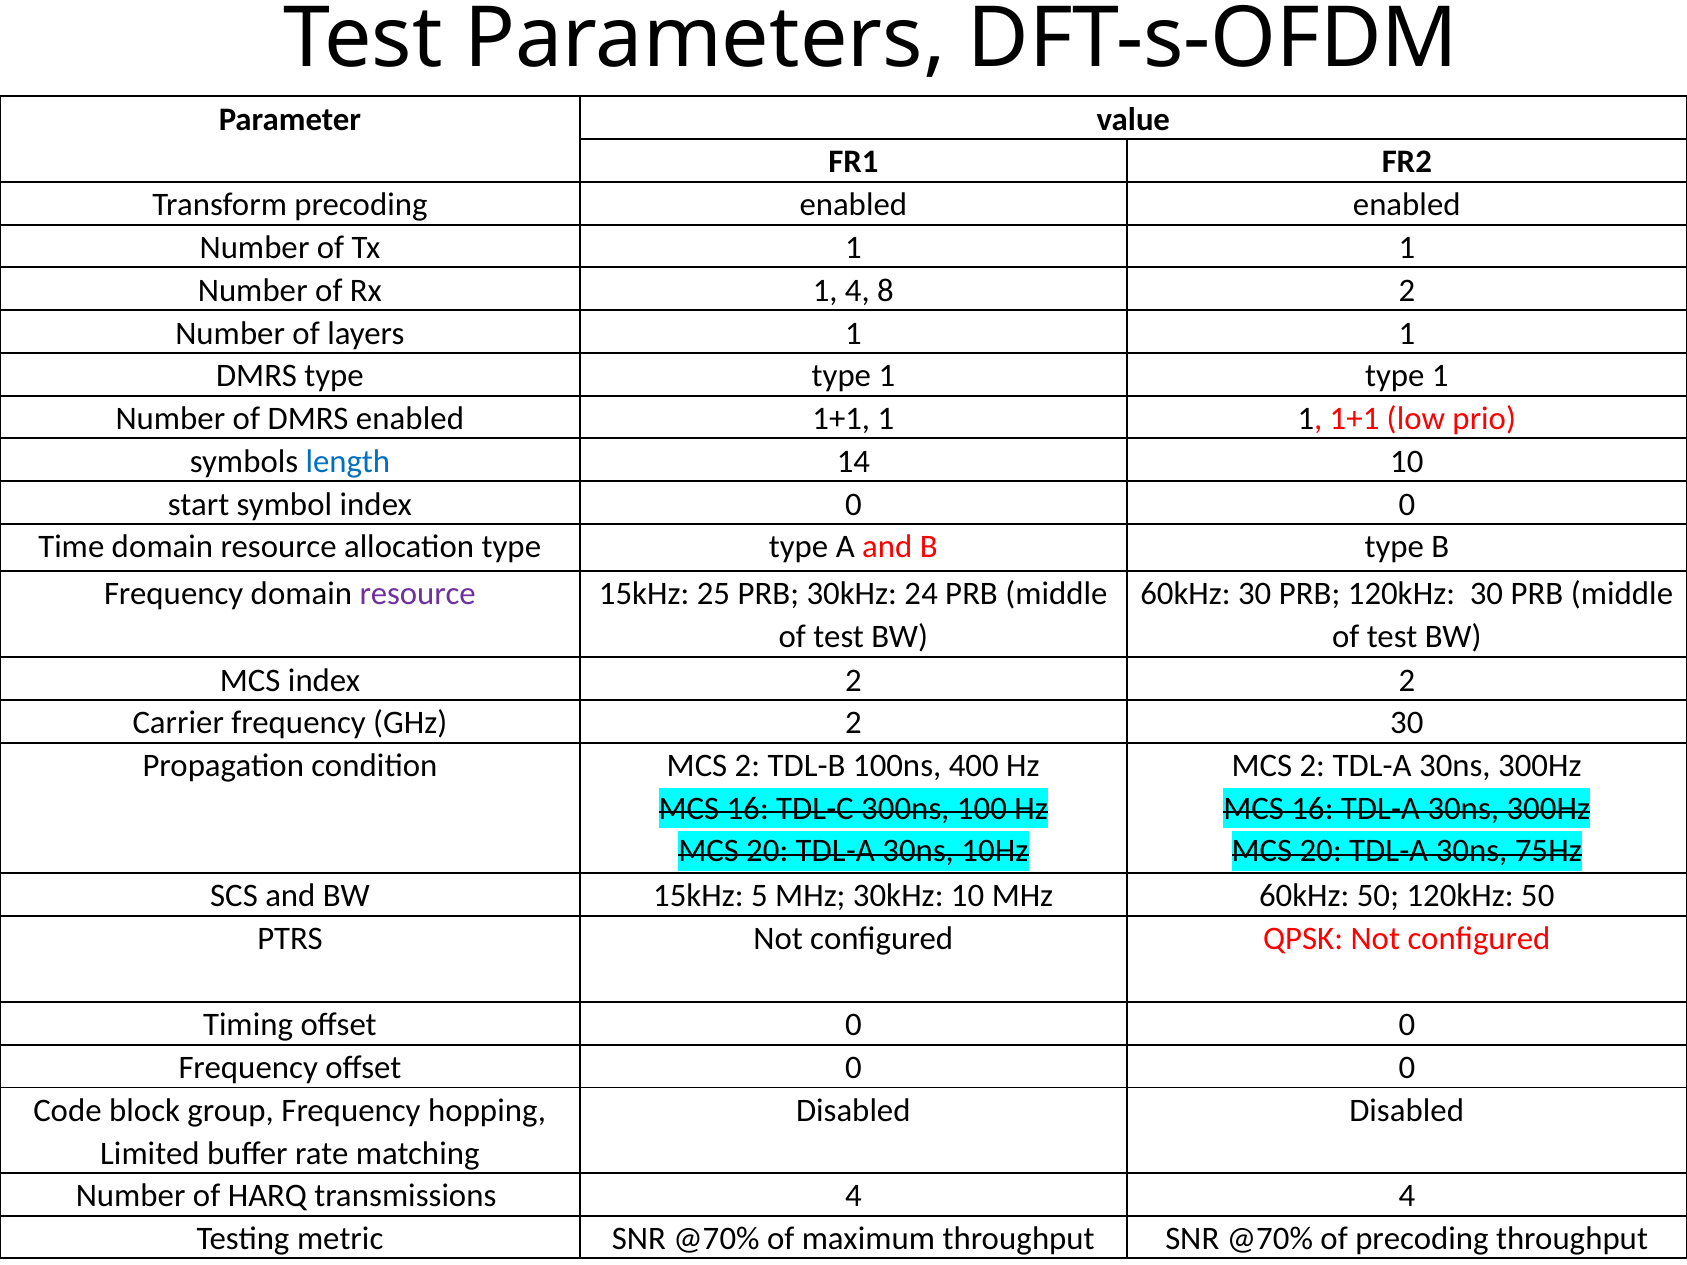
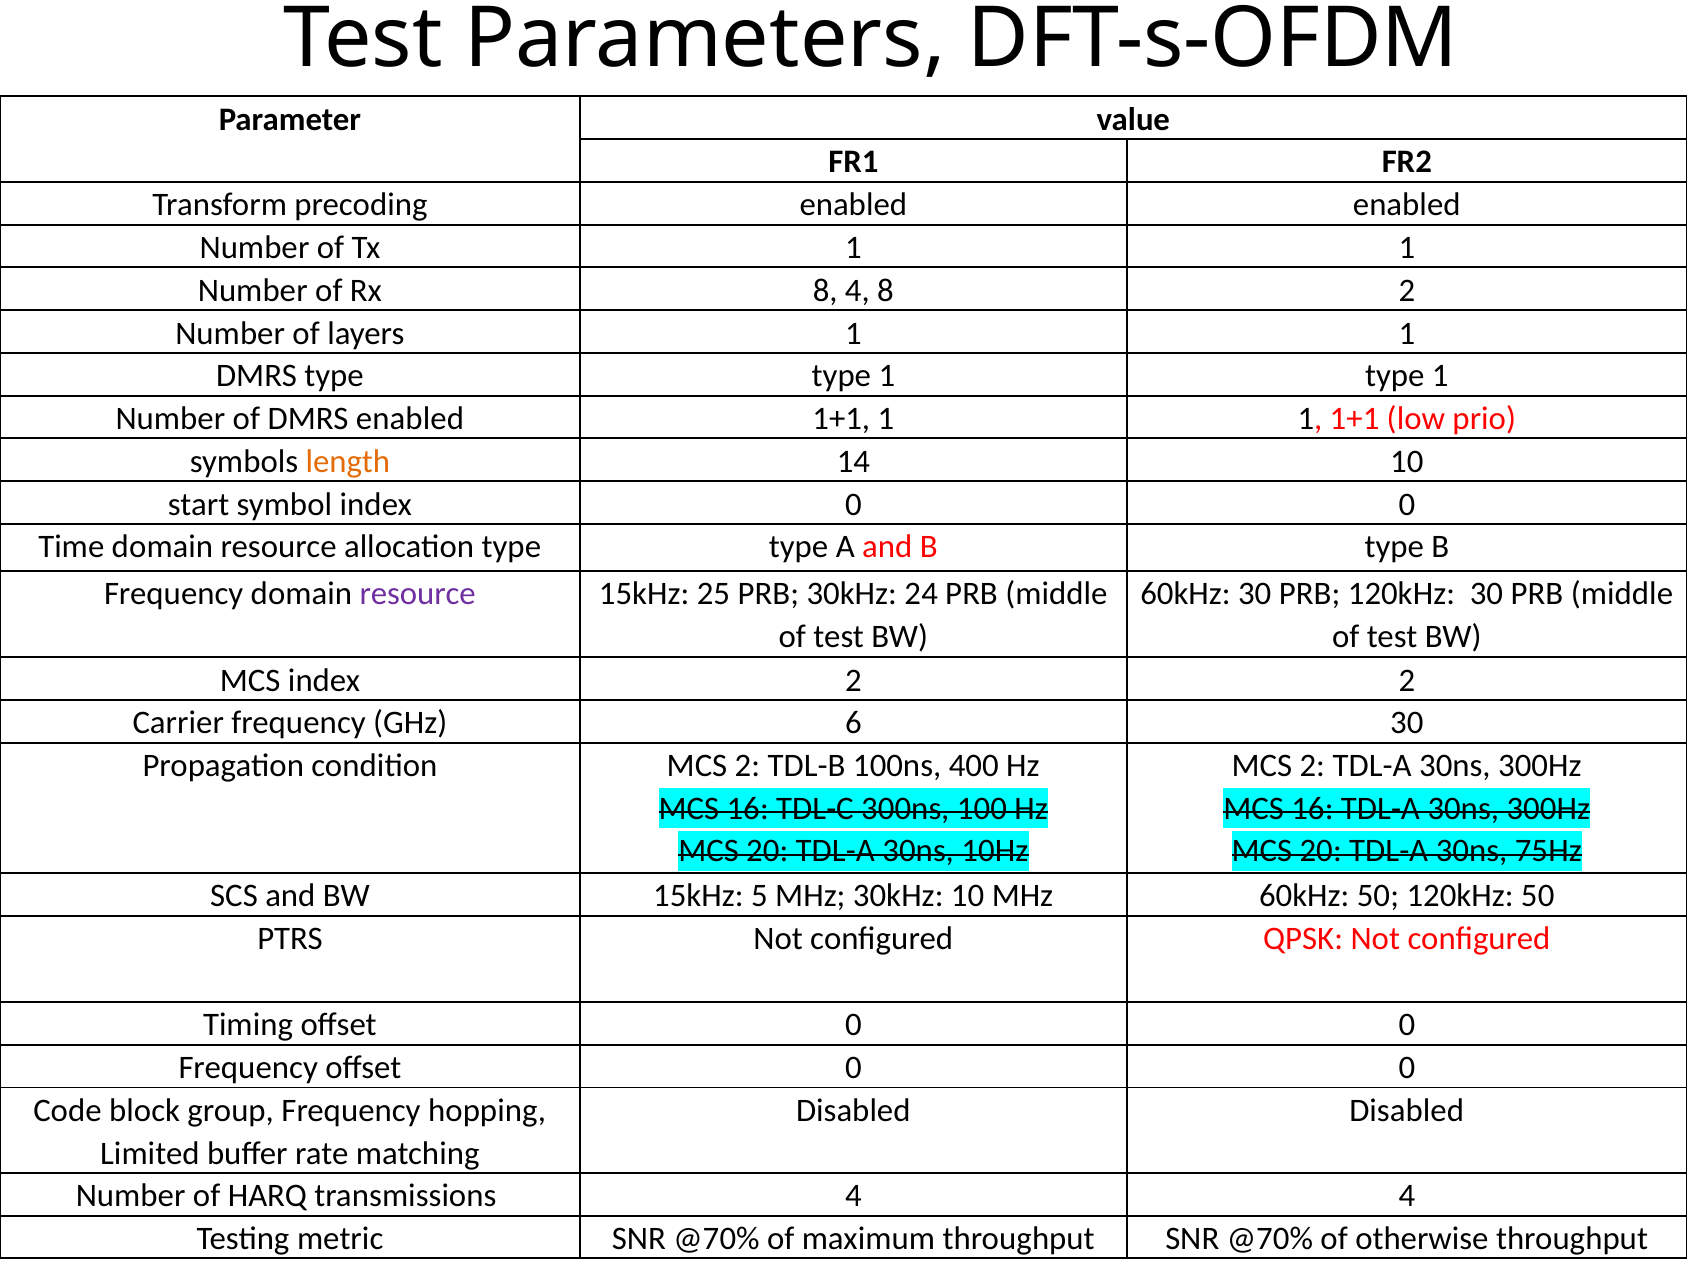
Rx 1: 1 -> 8
length colour: blue -> orange
GHz 2: 2 -> 6
of precoding: precoding -> otherwise
